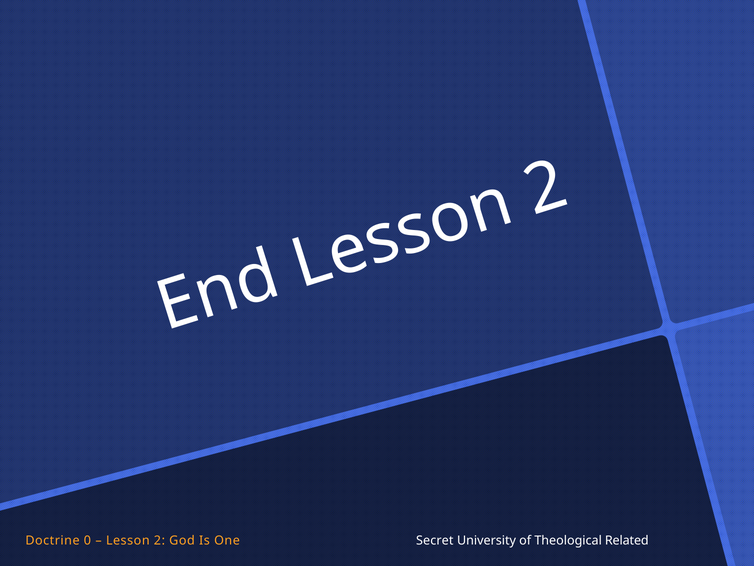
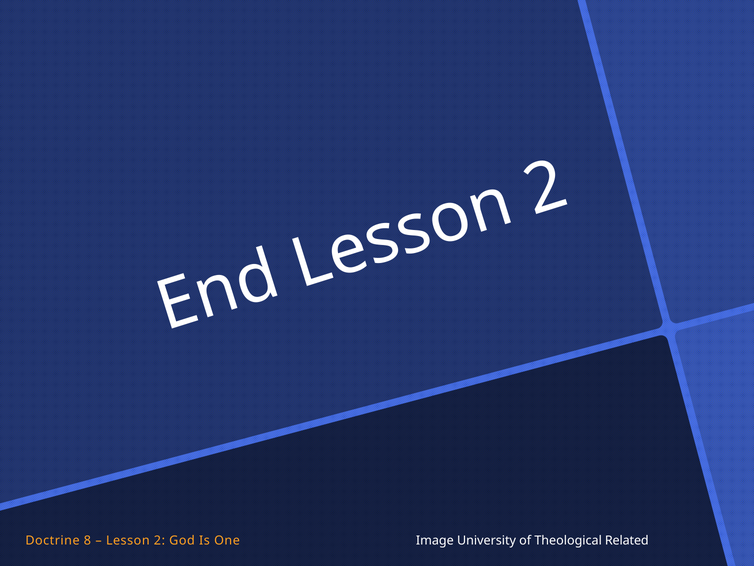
0: 0 -> 8
Secret: Secret -> Image
